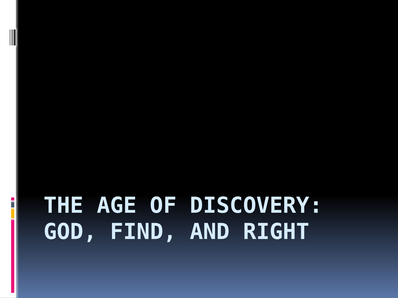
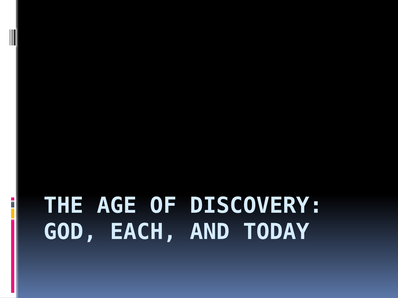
FIND: FIND -> EACH
RIGHT: RIGHT -> TODAY
